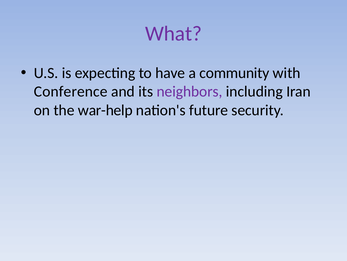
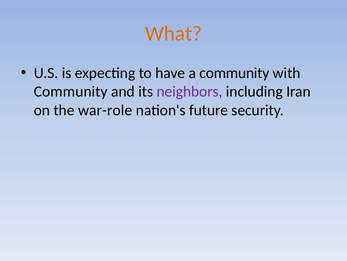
What colour: purple -> orange
Conference at (71, 91): Conference -> Community
war-help: war-help -> war-role
